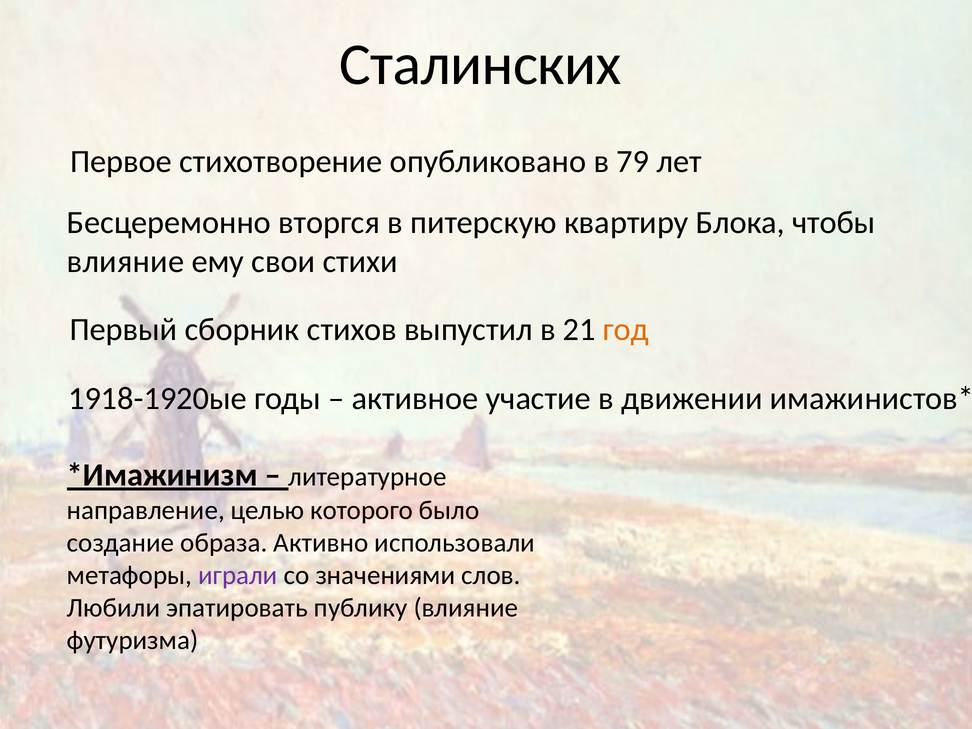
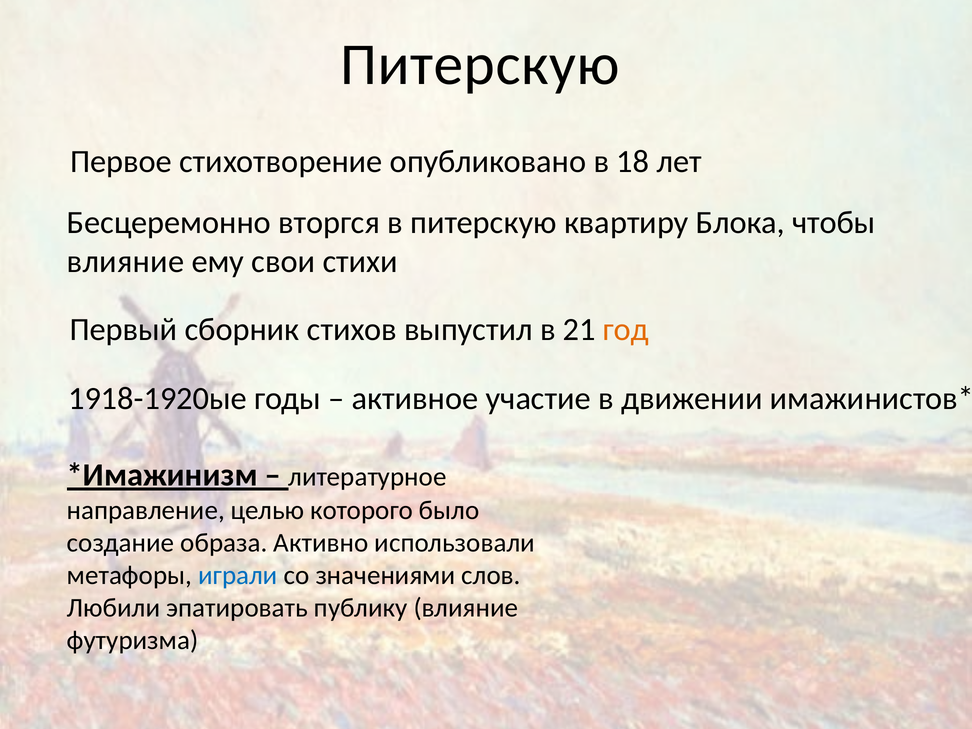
Сталинских at (480, 65): Сталинских -> Питерскую
79: 79 -> 18
играли colour: purple -> blue
